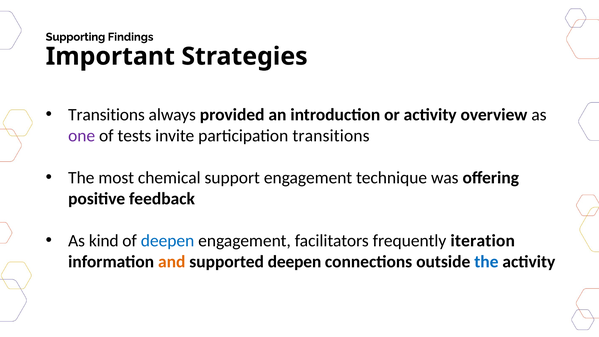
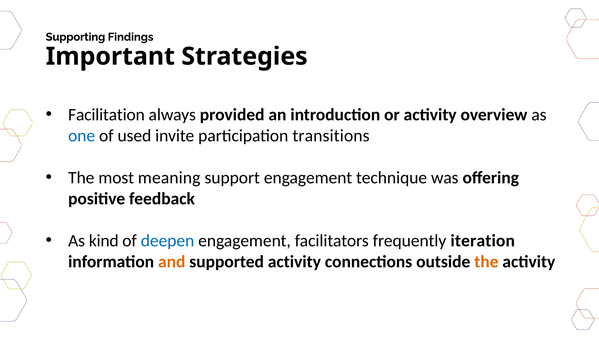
Transitions at (106, 115): Transitions -> Facilitation
one colour: purple -> blue
tests: tests -> used
chemical: chemical -> meaning
supported deepen: deepen -> activity
the at (486, 262) colour: blue -> orange
